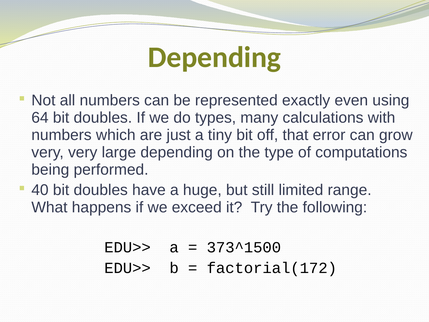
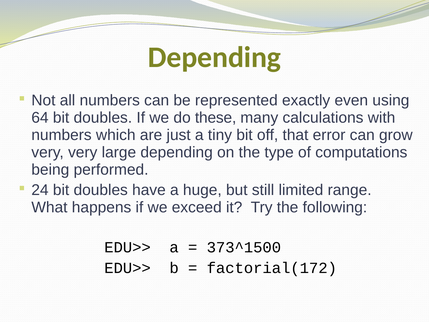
types: types -> these
40: 40 -> 24
